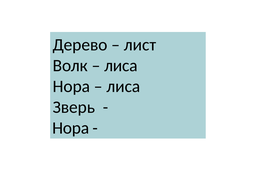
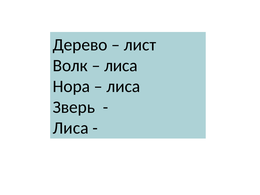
Нора at (71, 128): Нора -> Лиса
